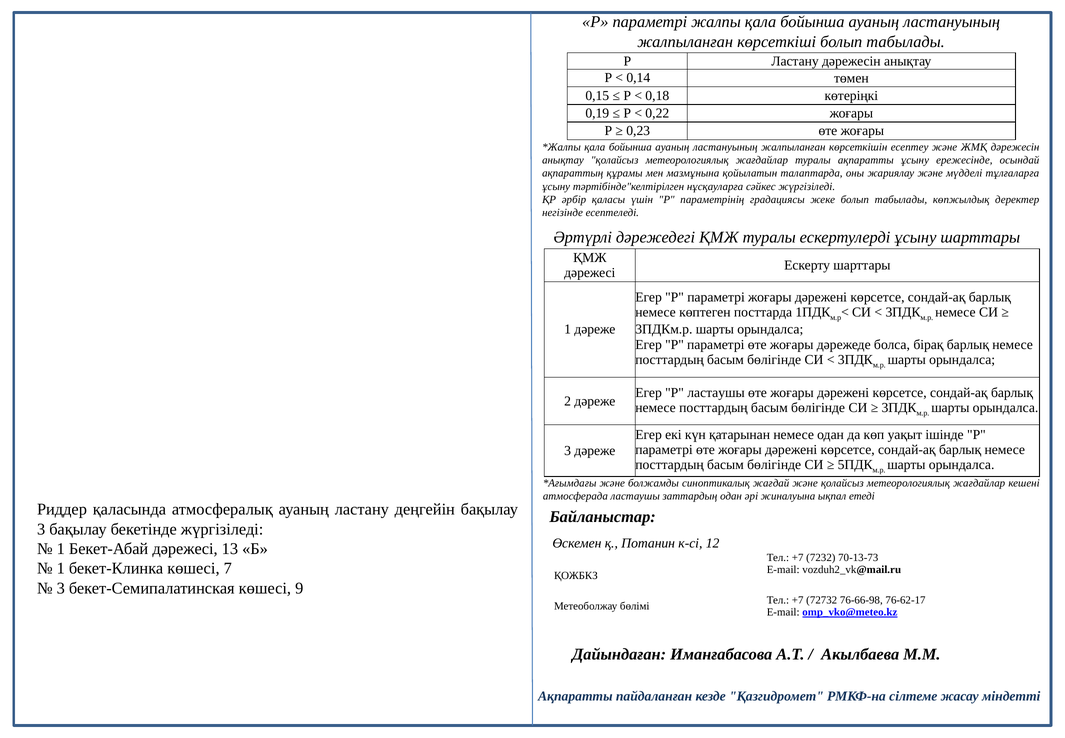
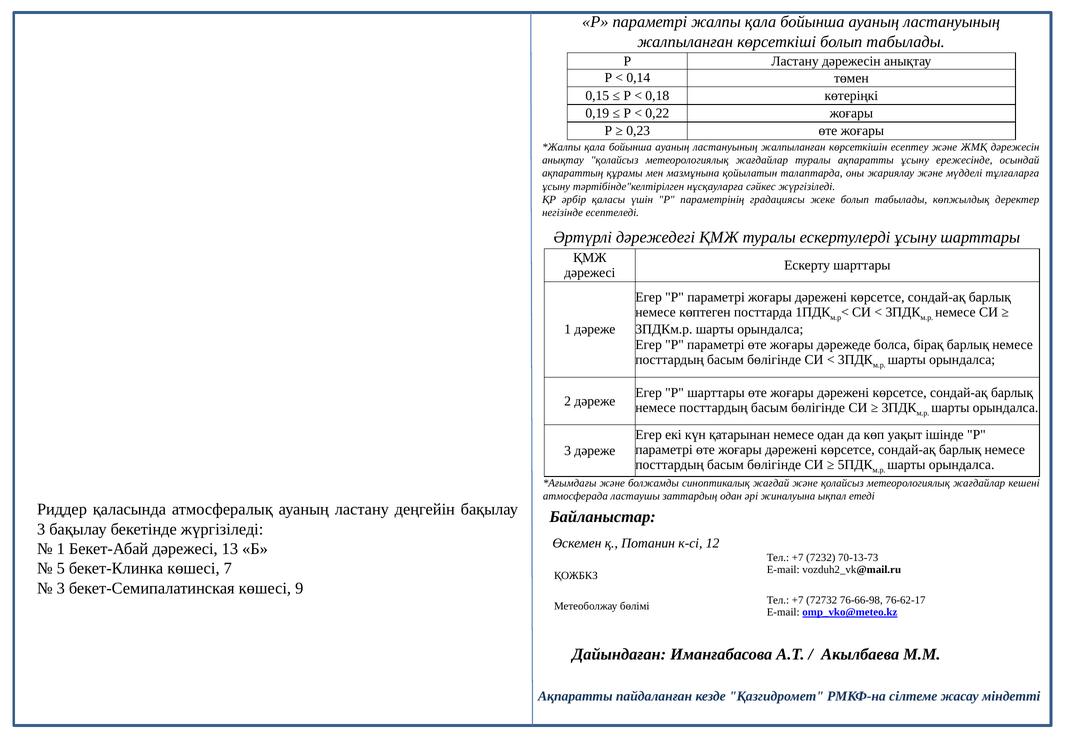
Р ластаушы: ластаушы -> шарттары
1 at (61, 568): 1 -> 5
